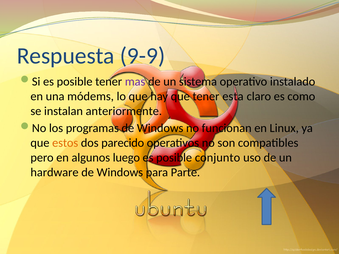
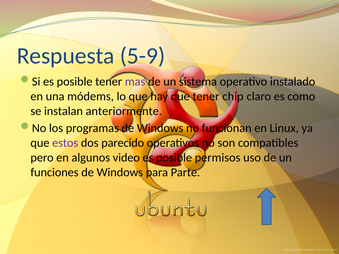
9-9: 9-9 -> 5-9
esta: esta -> chip
estos colour: orange -> purple
luego: luego -> video
conjunto: conjunto -> permisos
hardware: hardware -> funciones
